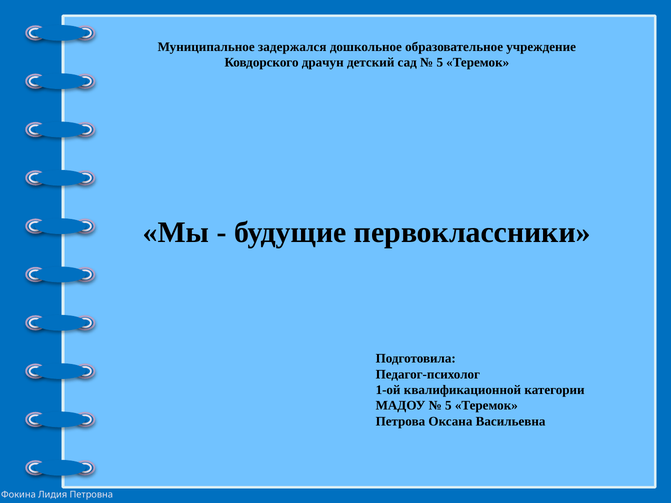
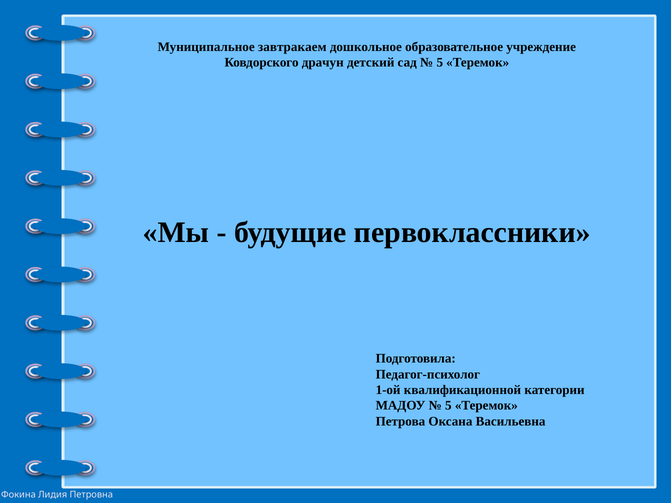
задержался: задержался -> завтракаем
